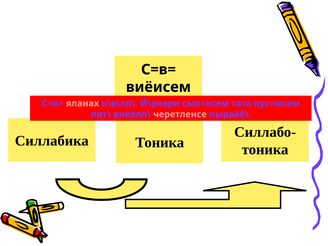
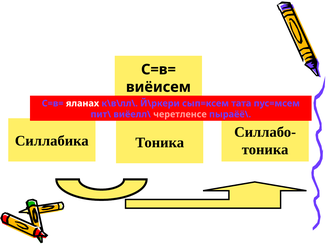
яланах colour: pink -> white
